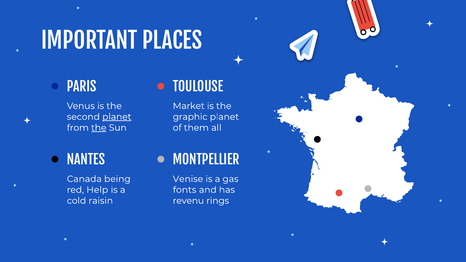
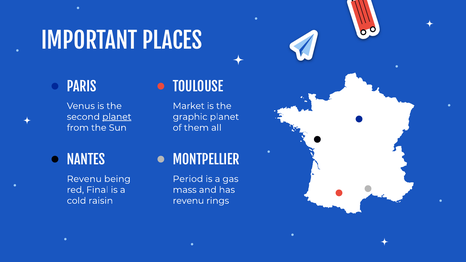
the at (99, 128) underline: present -> none
Canada at (84, 179): Canada -> Revenu
Venise: Venise -> Period
Help: Help -> Final
fonts: fonts -> mass
